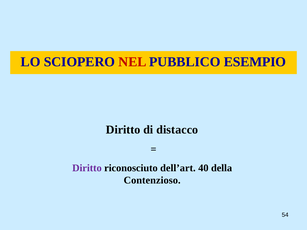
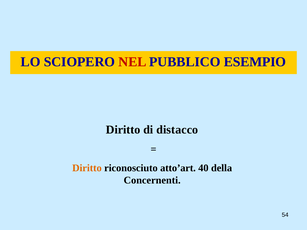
Diritto at (87, 168) colour: purple -> orange
dell’art: dell’art -> atto’art
Contenzioso: Contenzioso -> Concernenti
